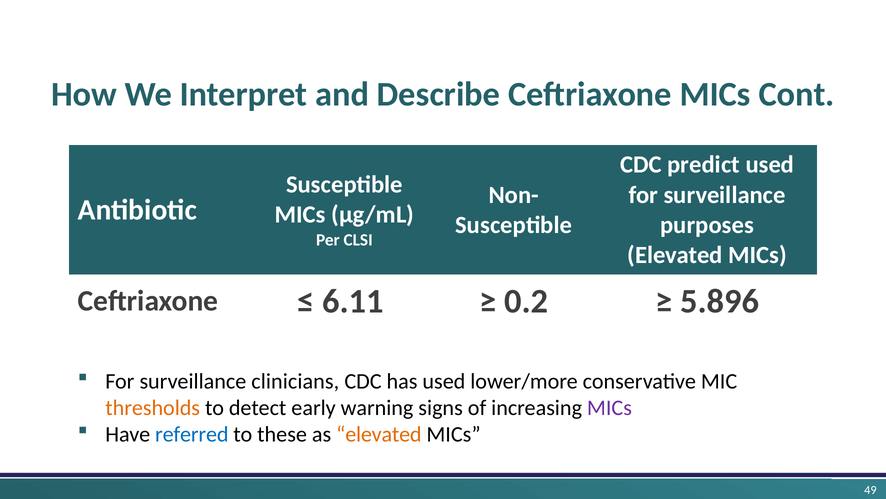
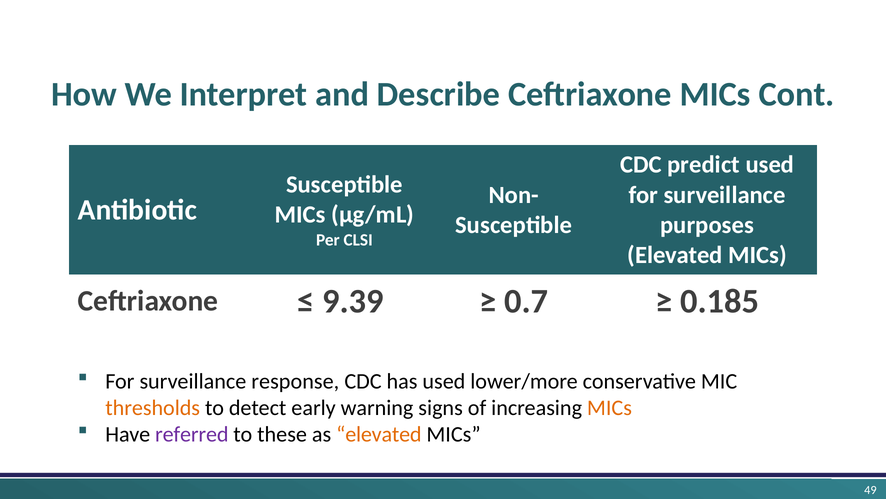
6.11: 6.11 -> 9.39
0.2: 0.2 -> 0.7
5.896: 5.896 -> 0.185
clinicians: clinicians -> response
MICs at (609, 408) colour: purple -> orange
referred colour: blue -> purple
